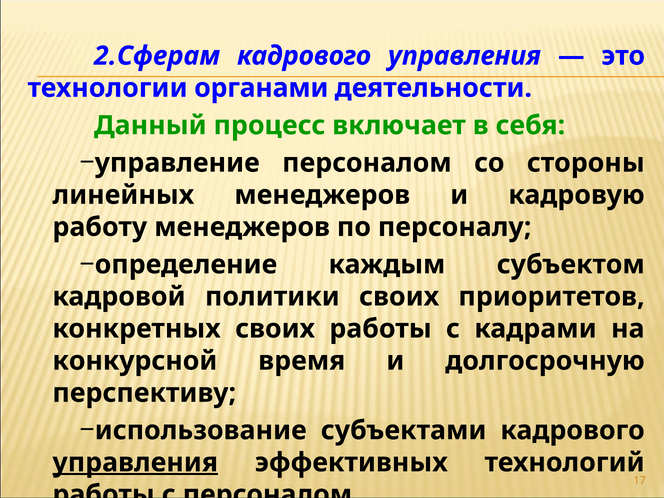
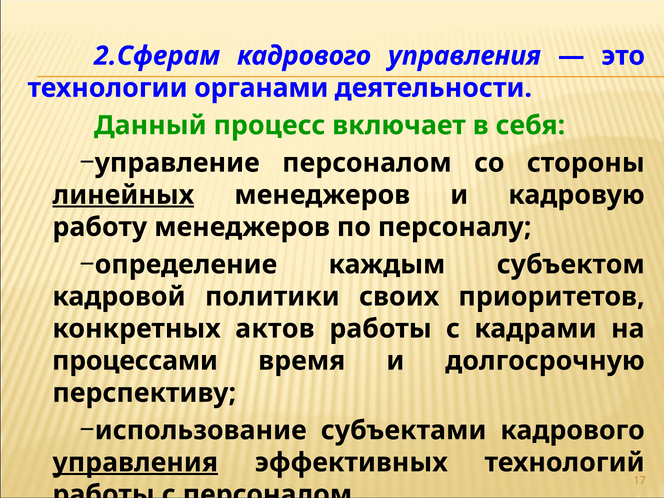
линейных underline: none -> present
конкретных своих: своих -> актов
конкурсной: конкурсной -> процессами
